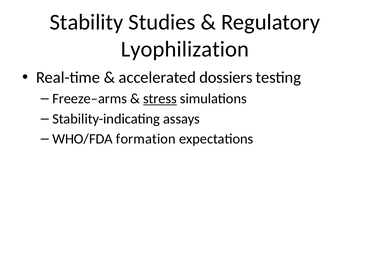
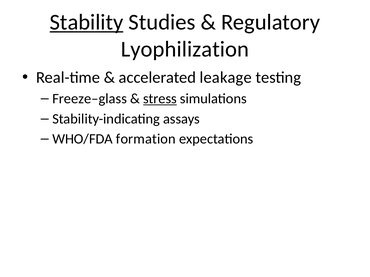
Stability underline: none -> present
dossiers: dossiers -> leakage
Freeze–arms: Freeze–arms -> Freeze–glass
